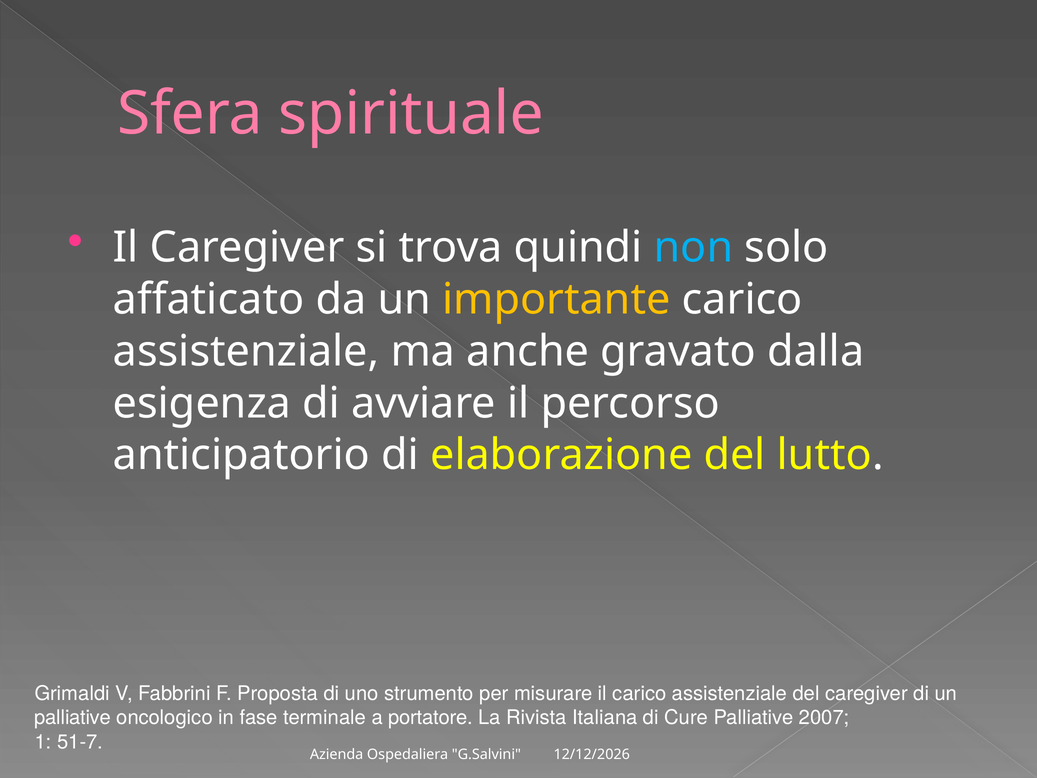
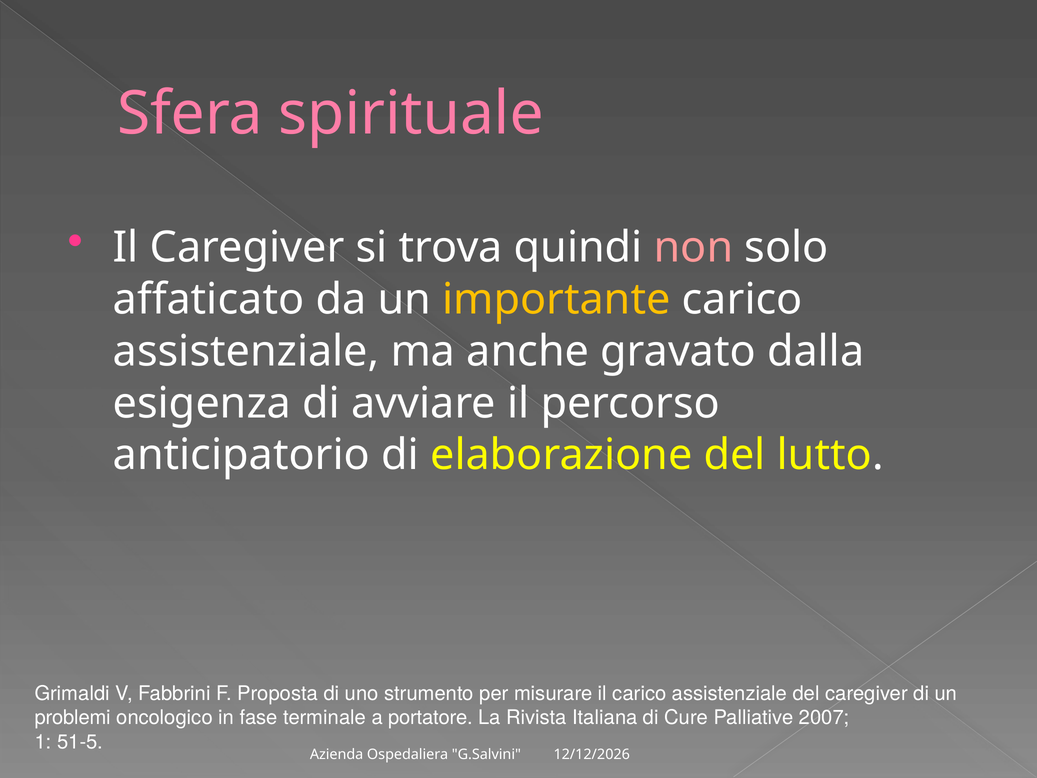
non colour: light blue -> pink
palliative at (73, 718): palliative -> problemi
51-7: 51-7 -> 51-5
